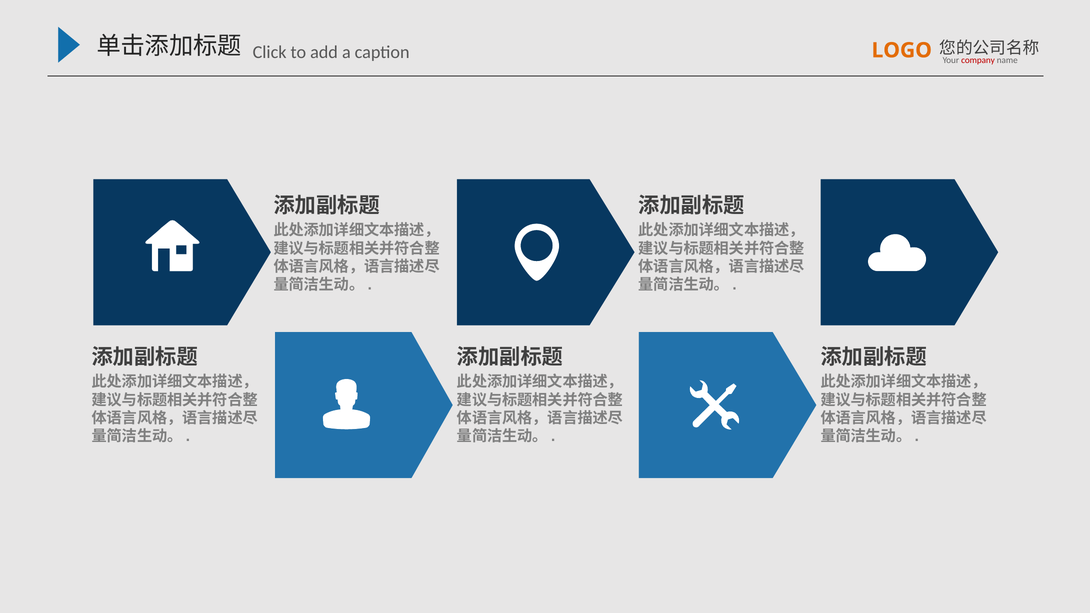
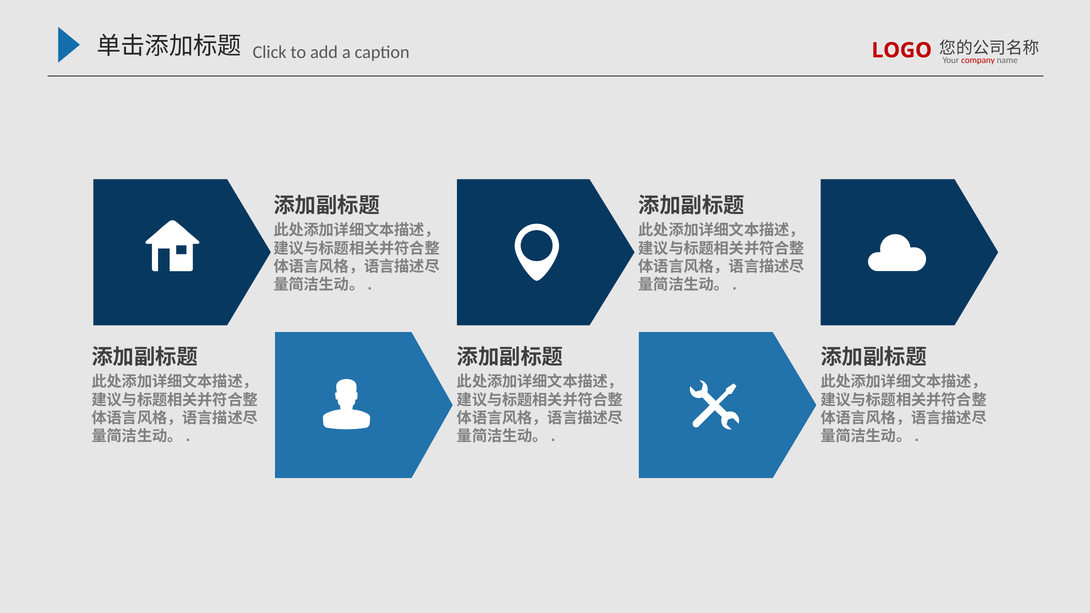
LOGO colour: orange -> red
